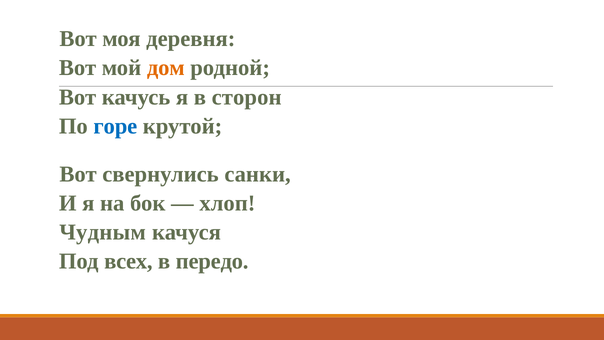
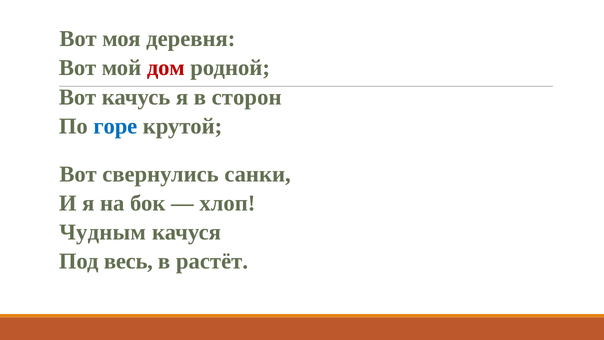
дом colour: orange -> red
всех: всех -> весь
передо: передо -> растёт
